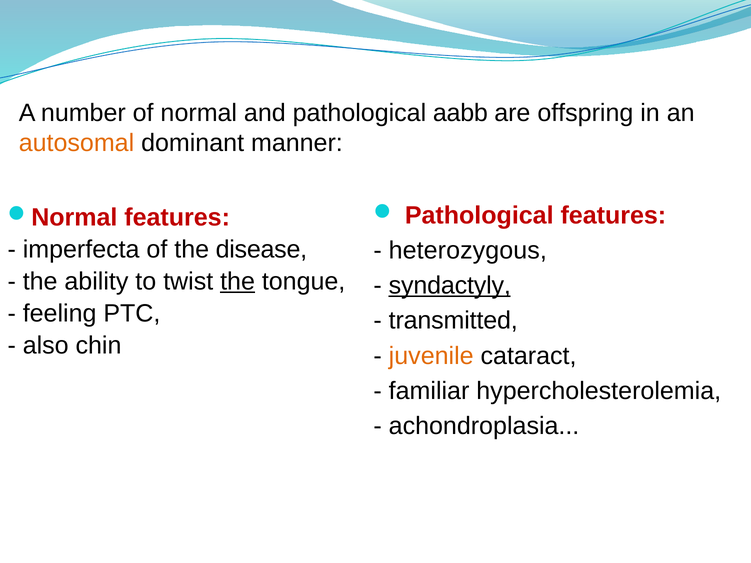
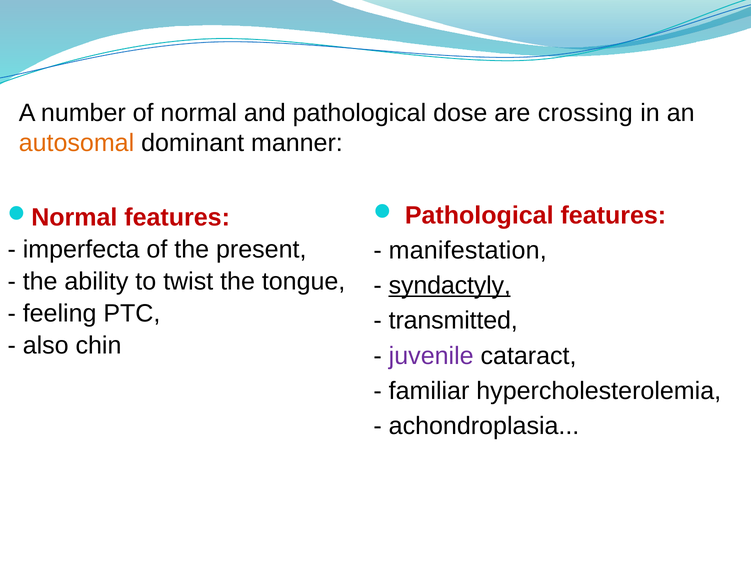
aabb: aabb -> dose
offspring: offspring -> crossing
disease: disease -> present
heterozygous: heterozygous -> manifestation
the at (238, 281) underline: present -> none
juvenile colour: orange -> purple
